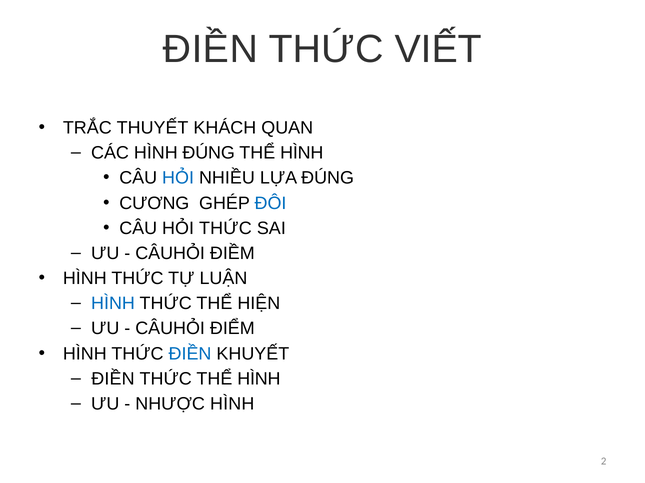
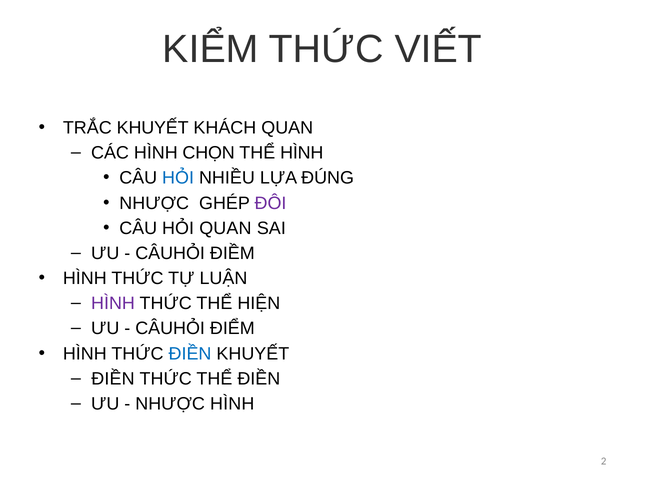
ĐIỀN at (210, 49): ĐIỀN -> KIỂM
TRẮC THUYẾT: THUYẾT -> KHUYẾT
HÌNH ĐÚNG: ĐÚNG -> CHỌN
CƯƠNG at (154, 203): CƯƠNG -> NHƯỢC
ĐÔI colour: blue -> purple
HỎI THỨC: THỨC -> QUAN
HÌNH at (113, 304) colour: blue -> purple
THỨC THỂ HÌNH: HÌNH -> ĐIỀN
